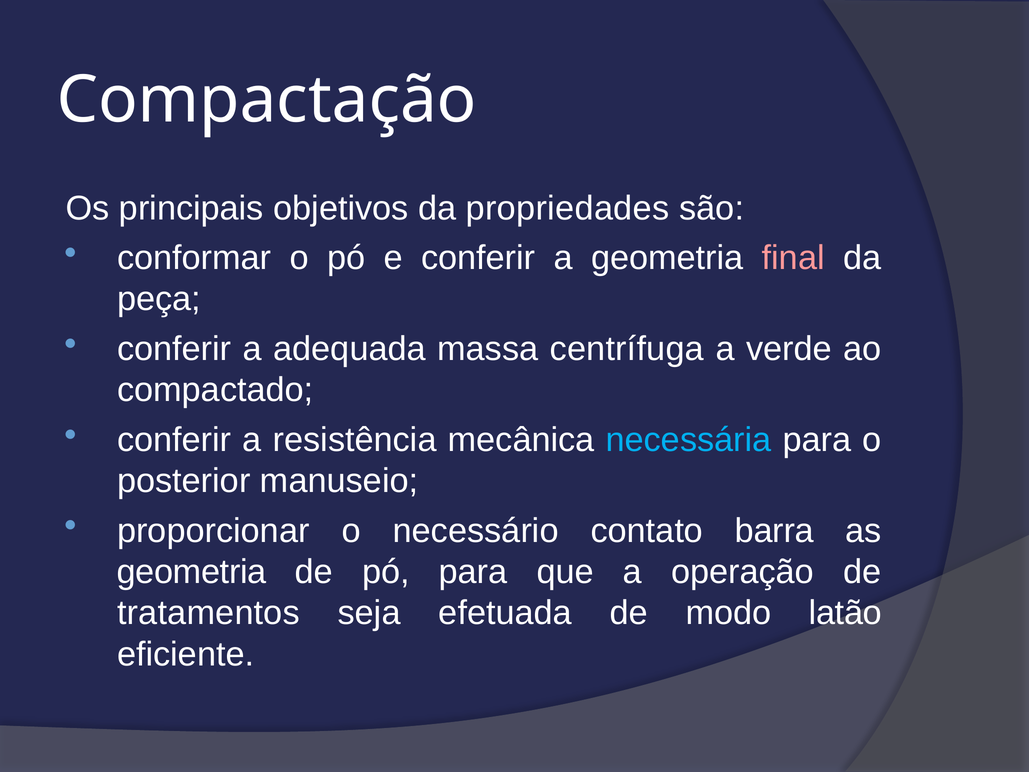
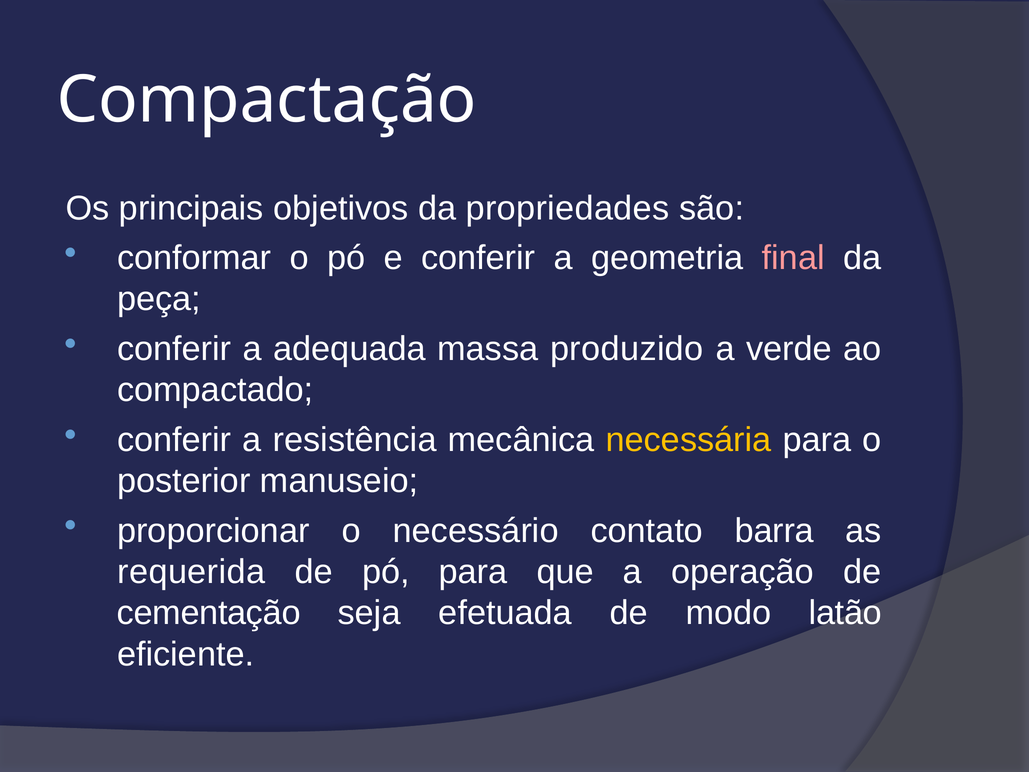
centrífuga: centrífuga -> produzido
necessária colour: light blue -> yellow
geometria at (192, 572): geometria -> requerida
tratamentos: tratamentos -> cementação
